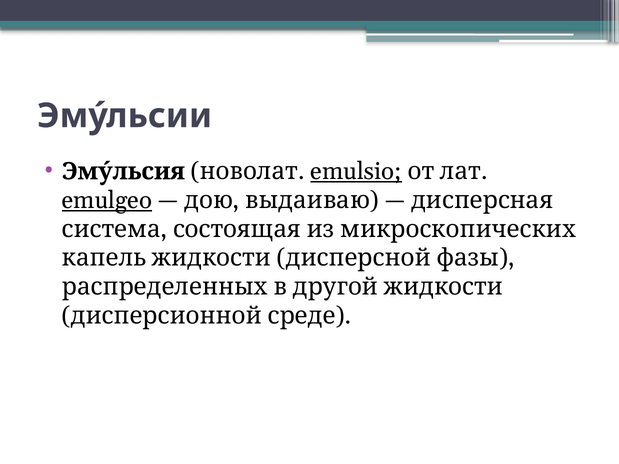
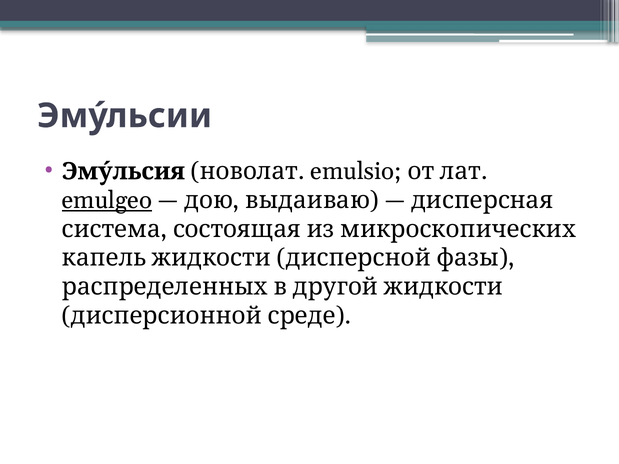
emulsio underline: present -> none
